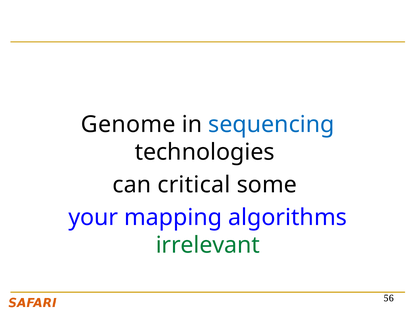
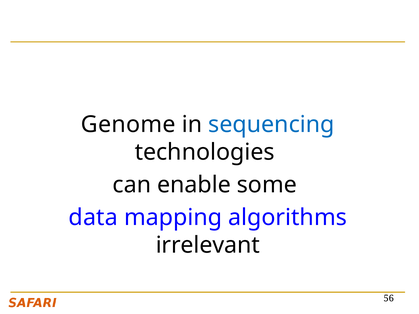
critical: critical -> enable
your: your -> data
irrelevant colour: green -> black
